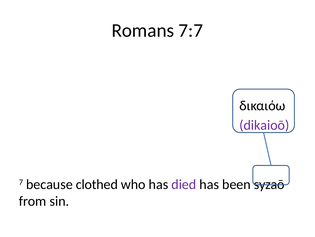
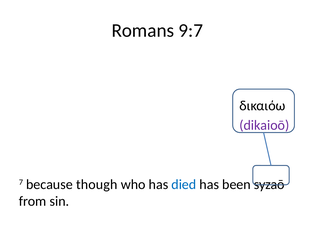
7:7: 7:7 -> 9:7
clothed: clothed -> though
died colour: purple -> blue
